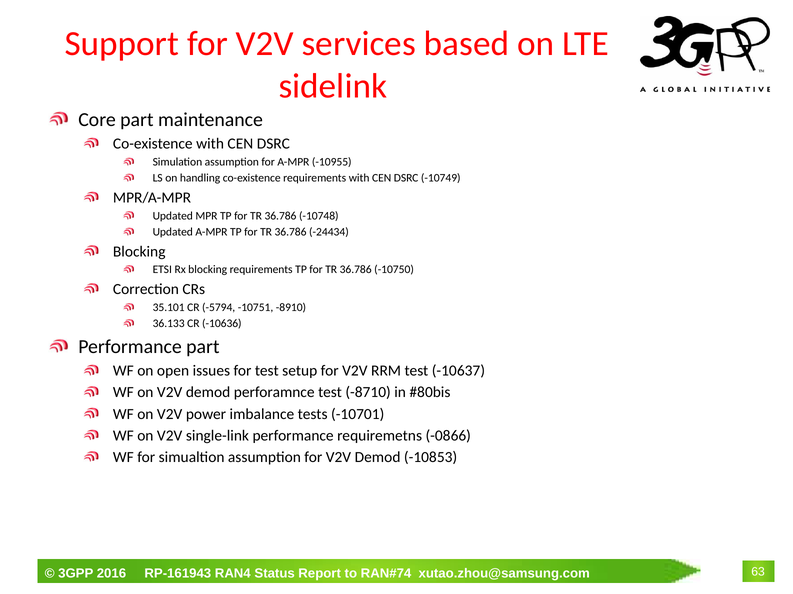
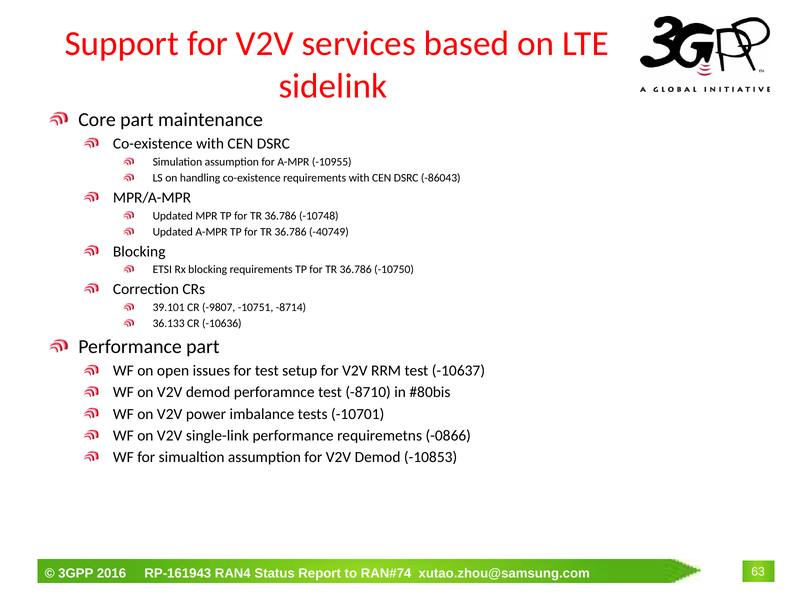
-10749: -10749 -> -86043
-24434: -24434 -> -40749
35.101: 35.101 -> 39.101
-5794: -5794 -> -9807
-8910: -8910 -> -8714
